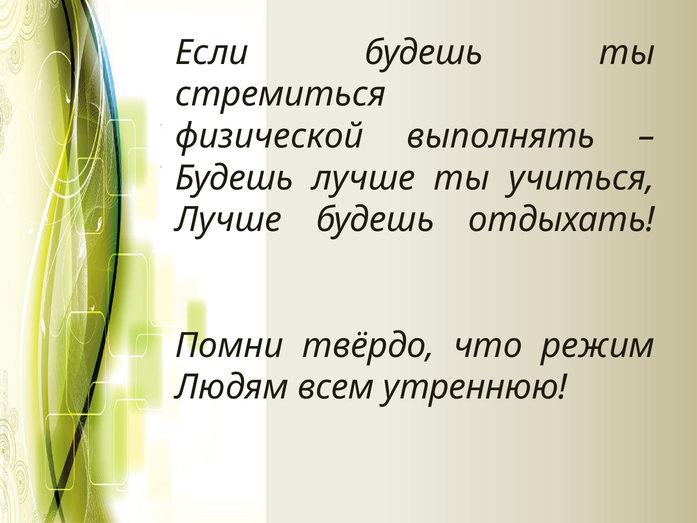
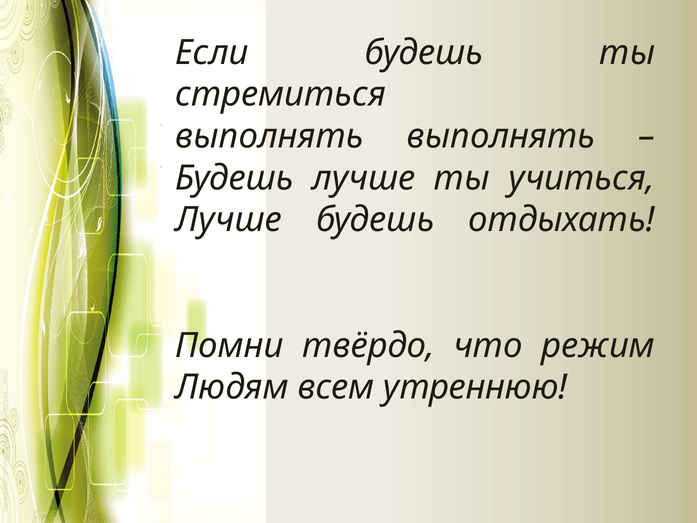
физической at (269, 136): физической -> выполнять
